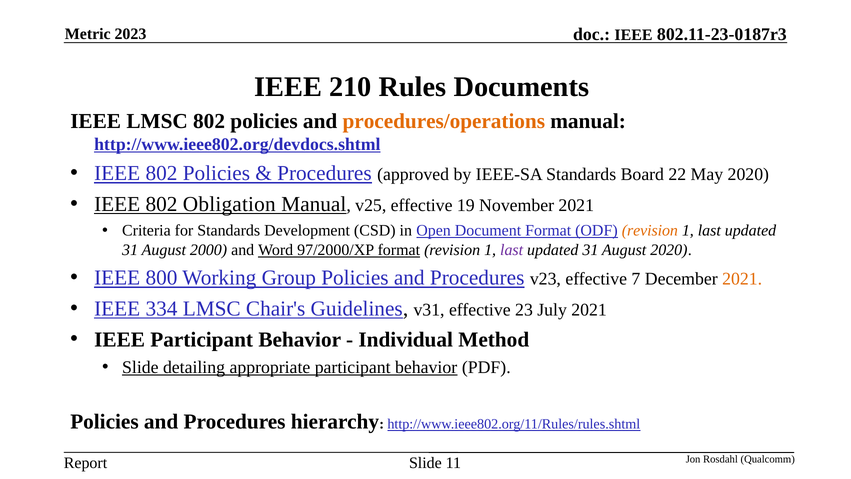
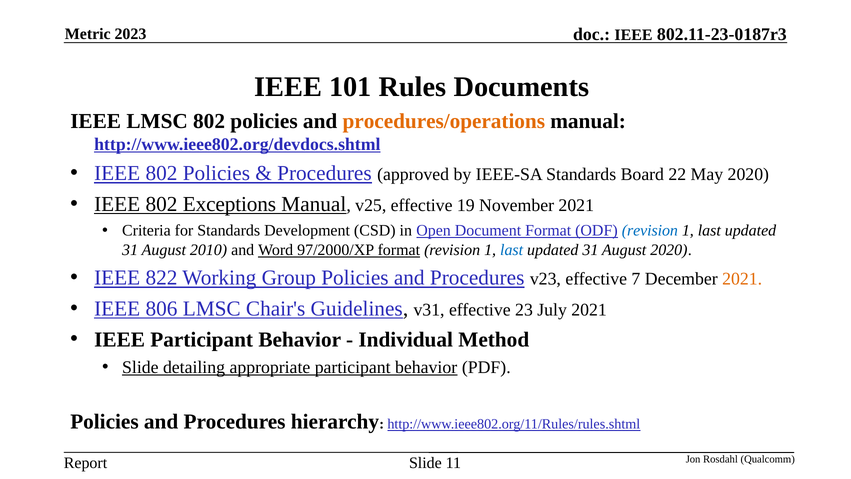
210: 210 -> 101
Obligation: Obligation -> Exceptions
revision at (650, 230) colour: orange -> blue
2000: 2000 -> 2010
last at (512, 250) colour: purple -> blue
800: 800 -> 822
334: 334 -> 806
